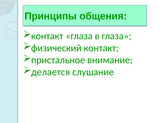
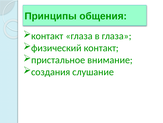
делается: делается -> создания
